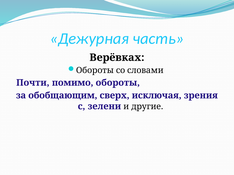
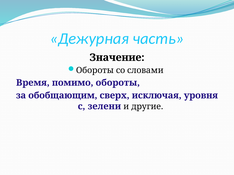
Верёвках: Верёвках -> Значение
Почти: Почти -> Время
зрения: зрения -> уровня
